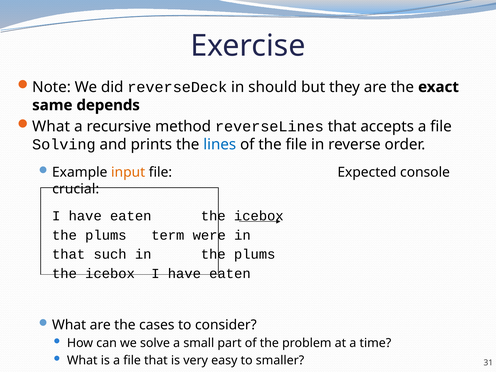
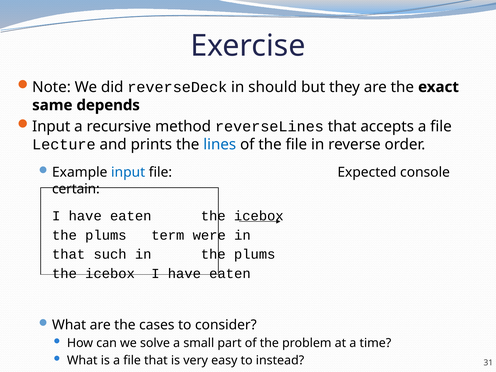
What at (51, 126): What -> Input
Solving: Solving -> Lecture
input at (128, 172) colour: orange -> blue
crucial: crucial -> certain
smaller: smaller -> instead
